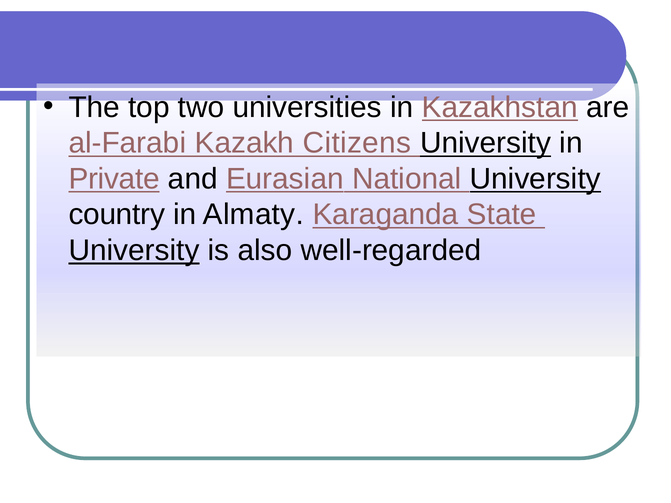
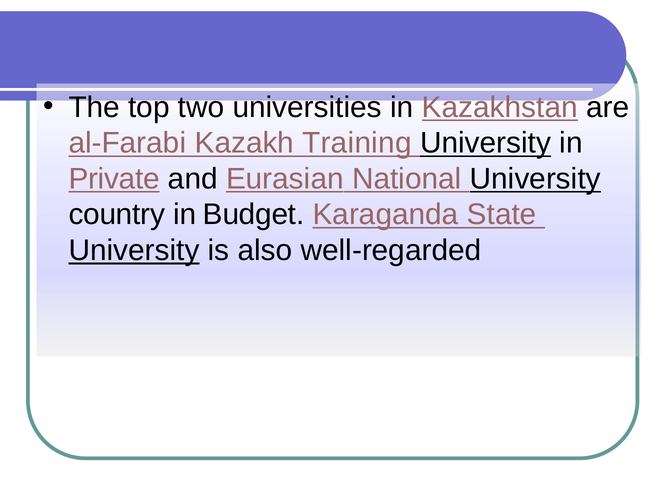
Citizens: Citizens -> Training
Almaty: Almaty -> Budget
